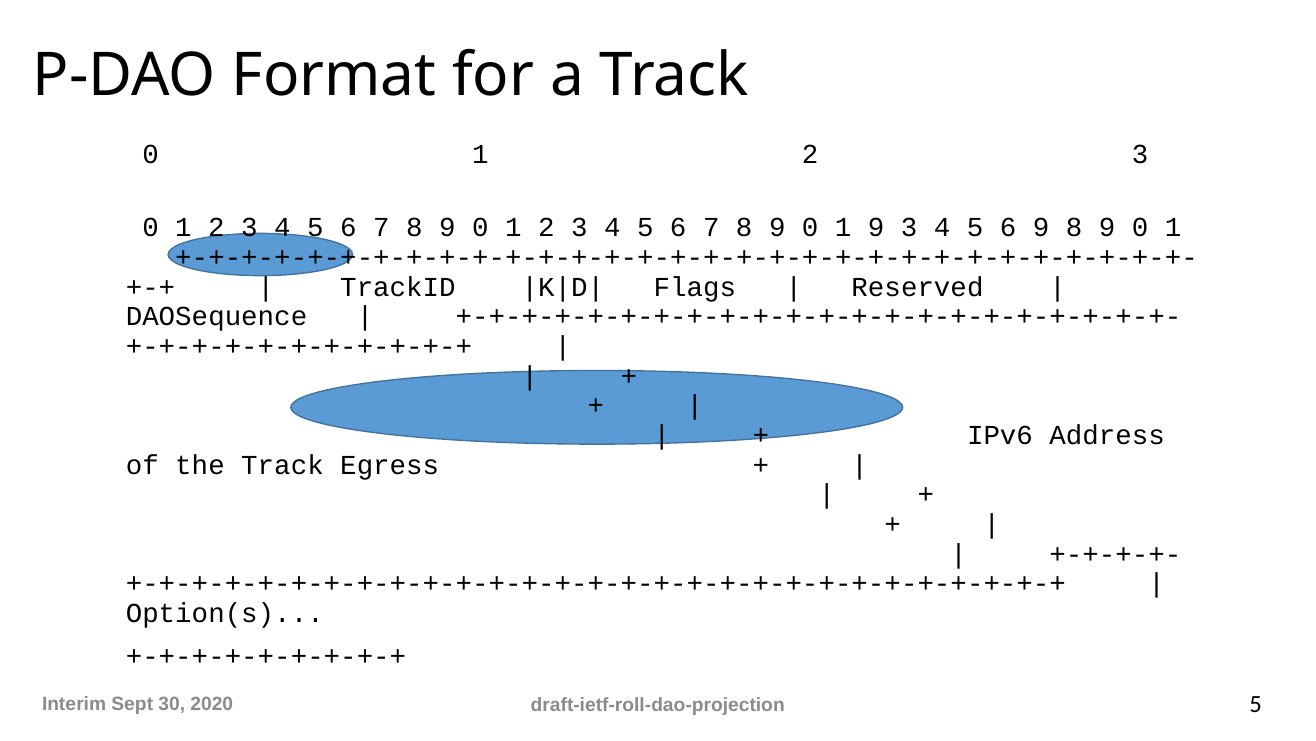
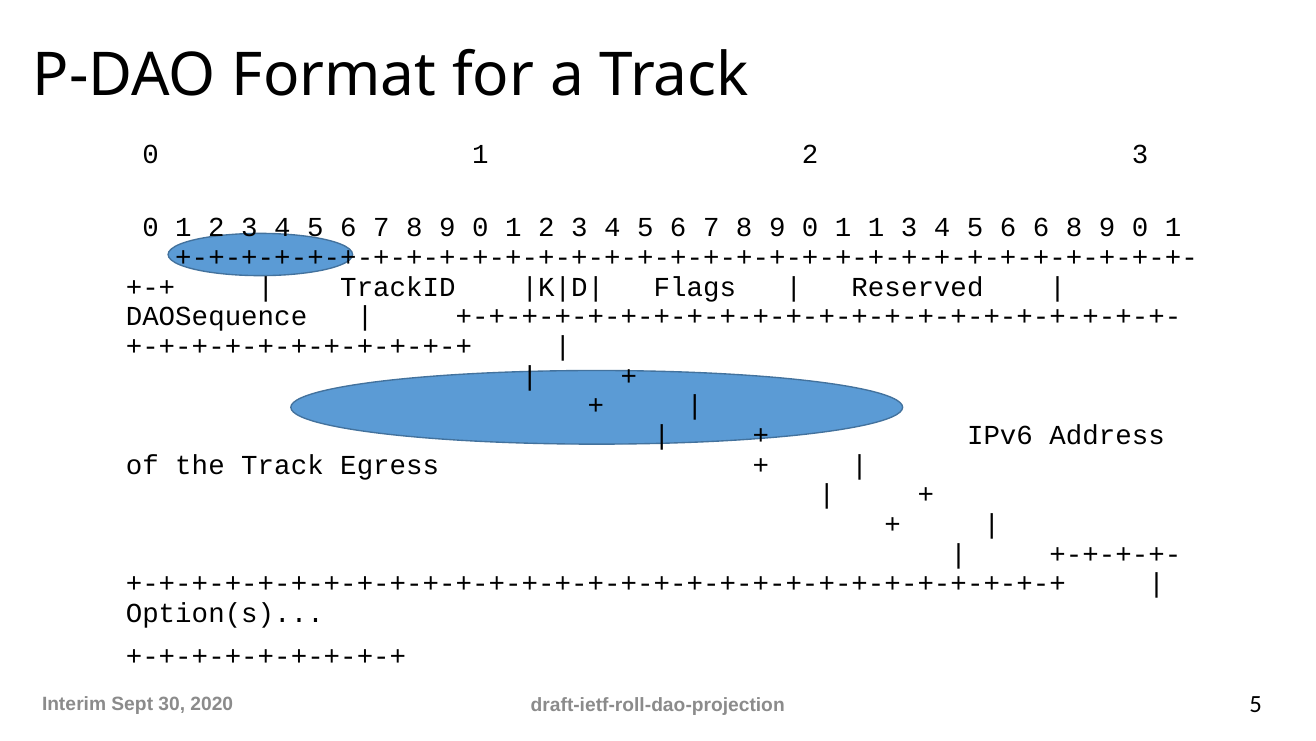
1 9: 9 -> 1
6 9: 9 -> 6
